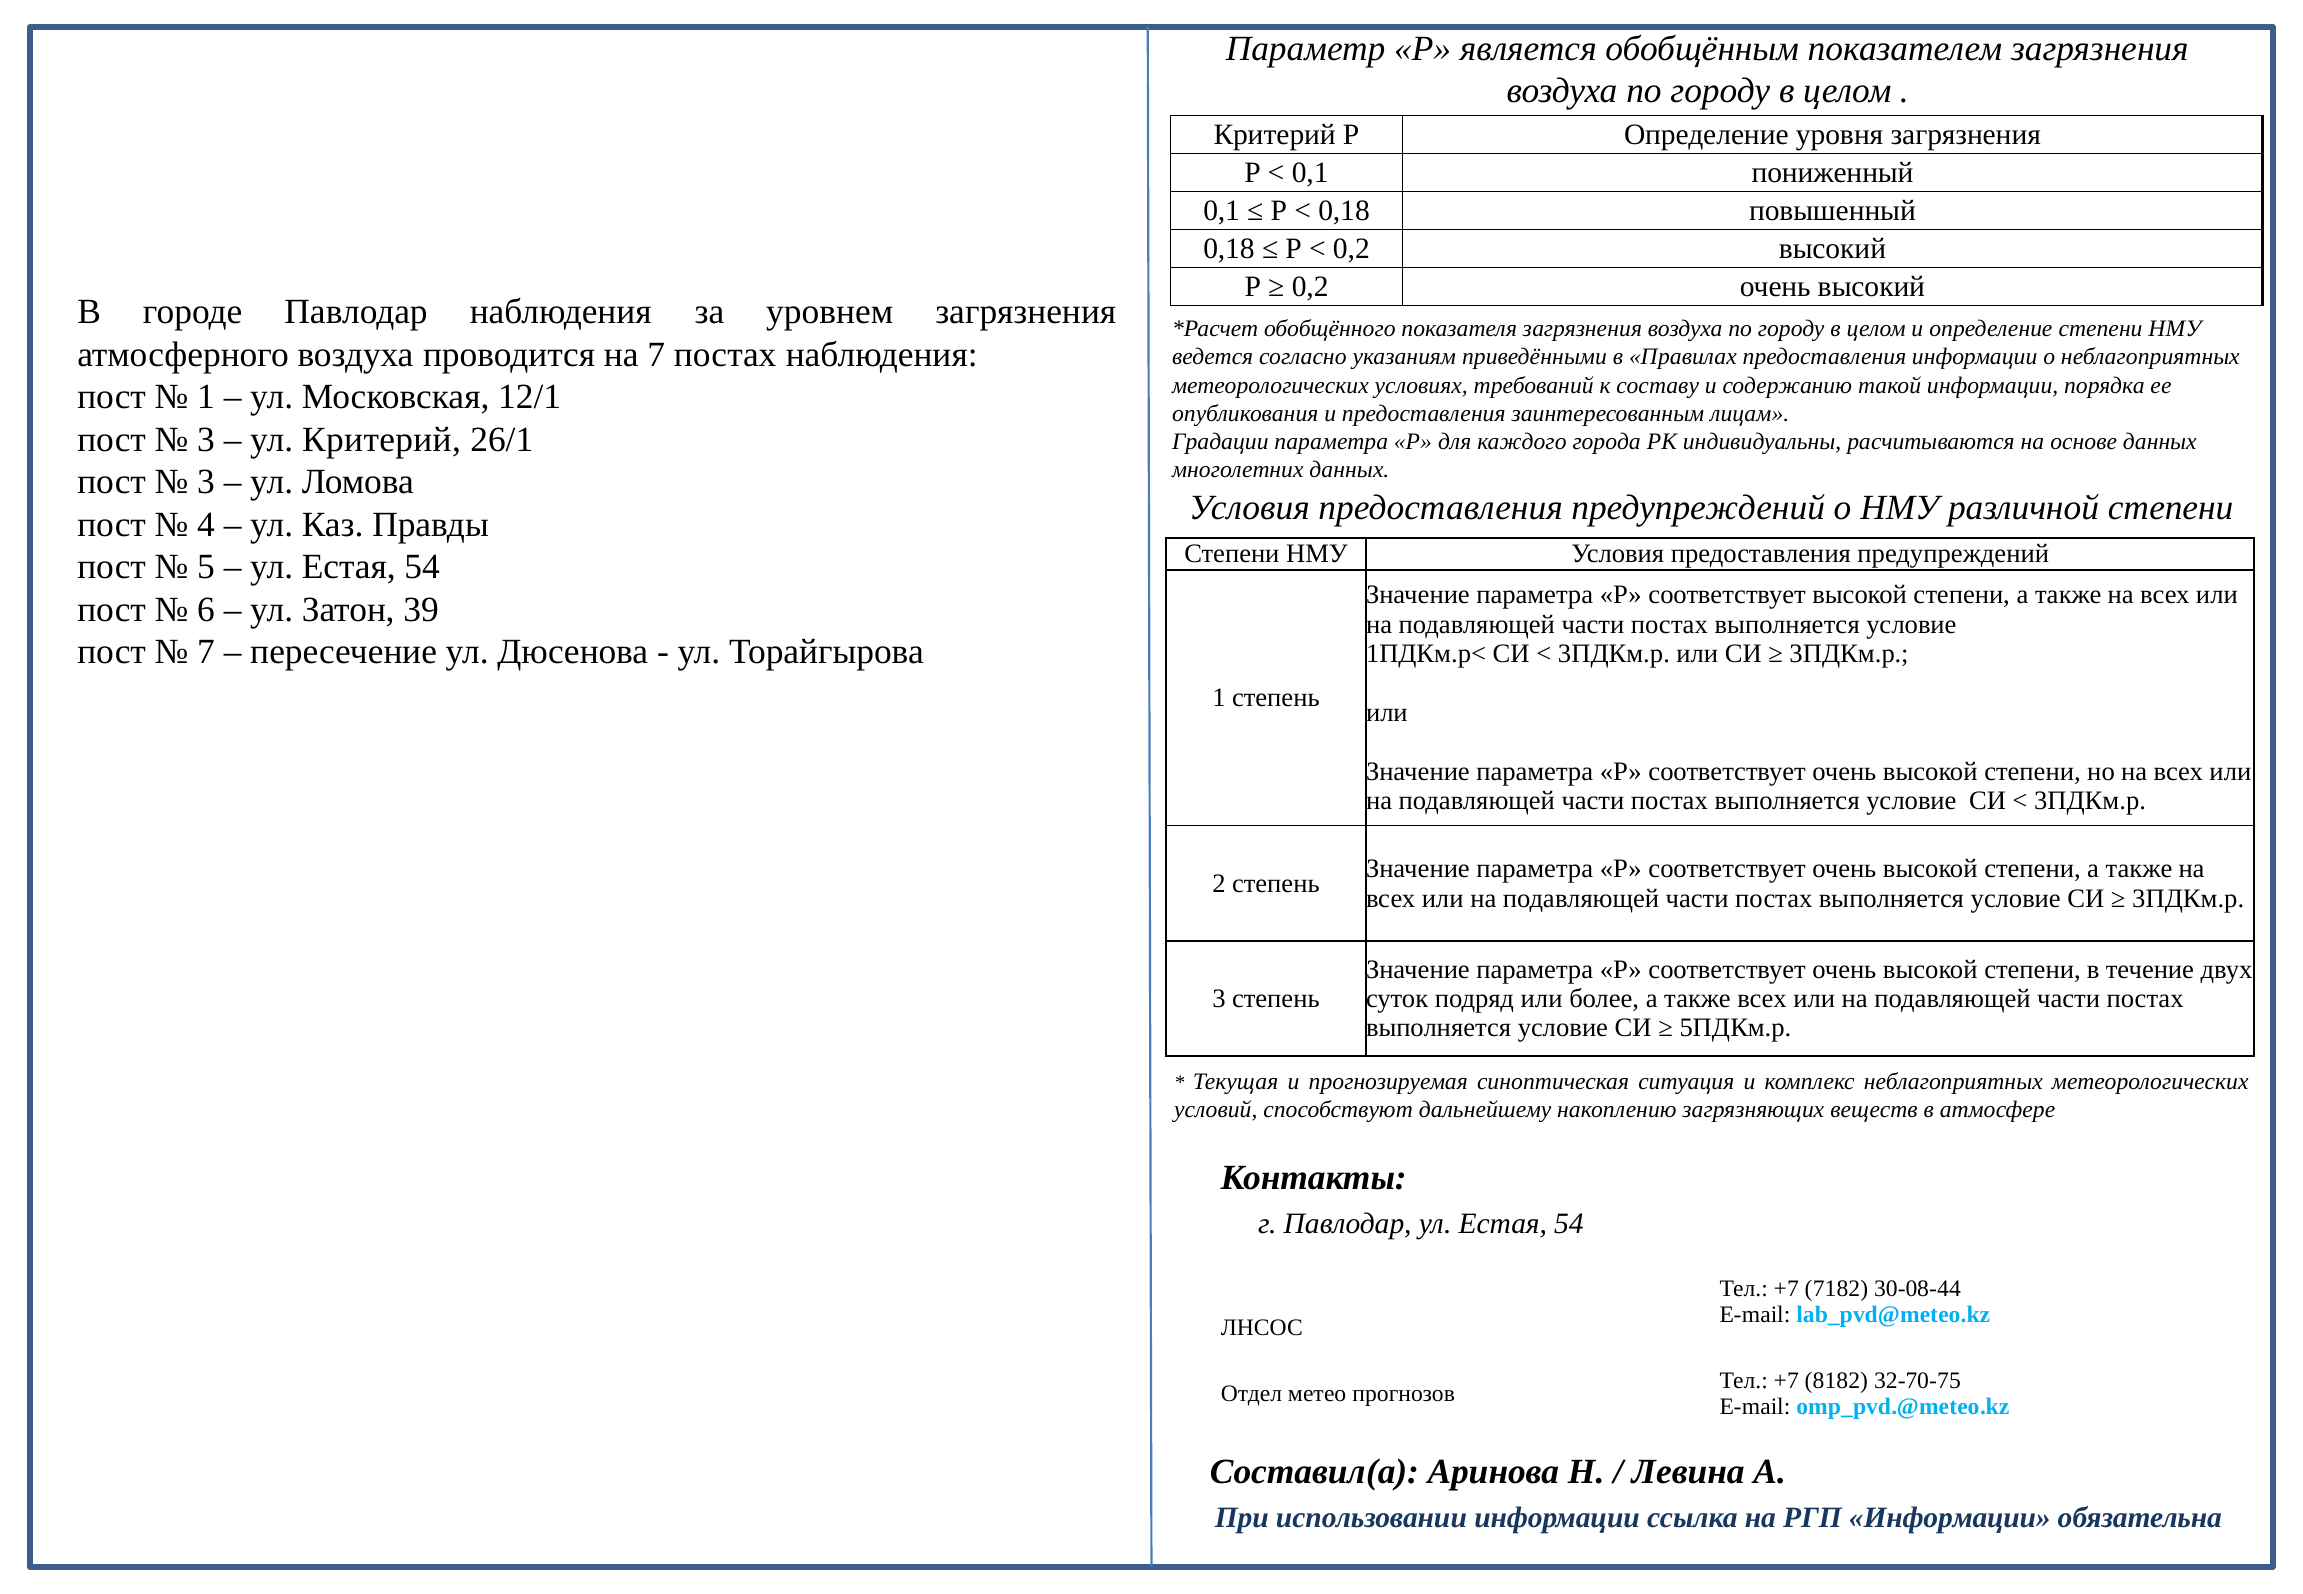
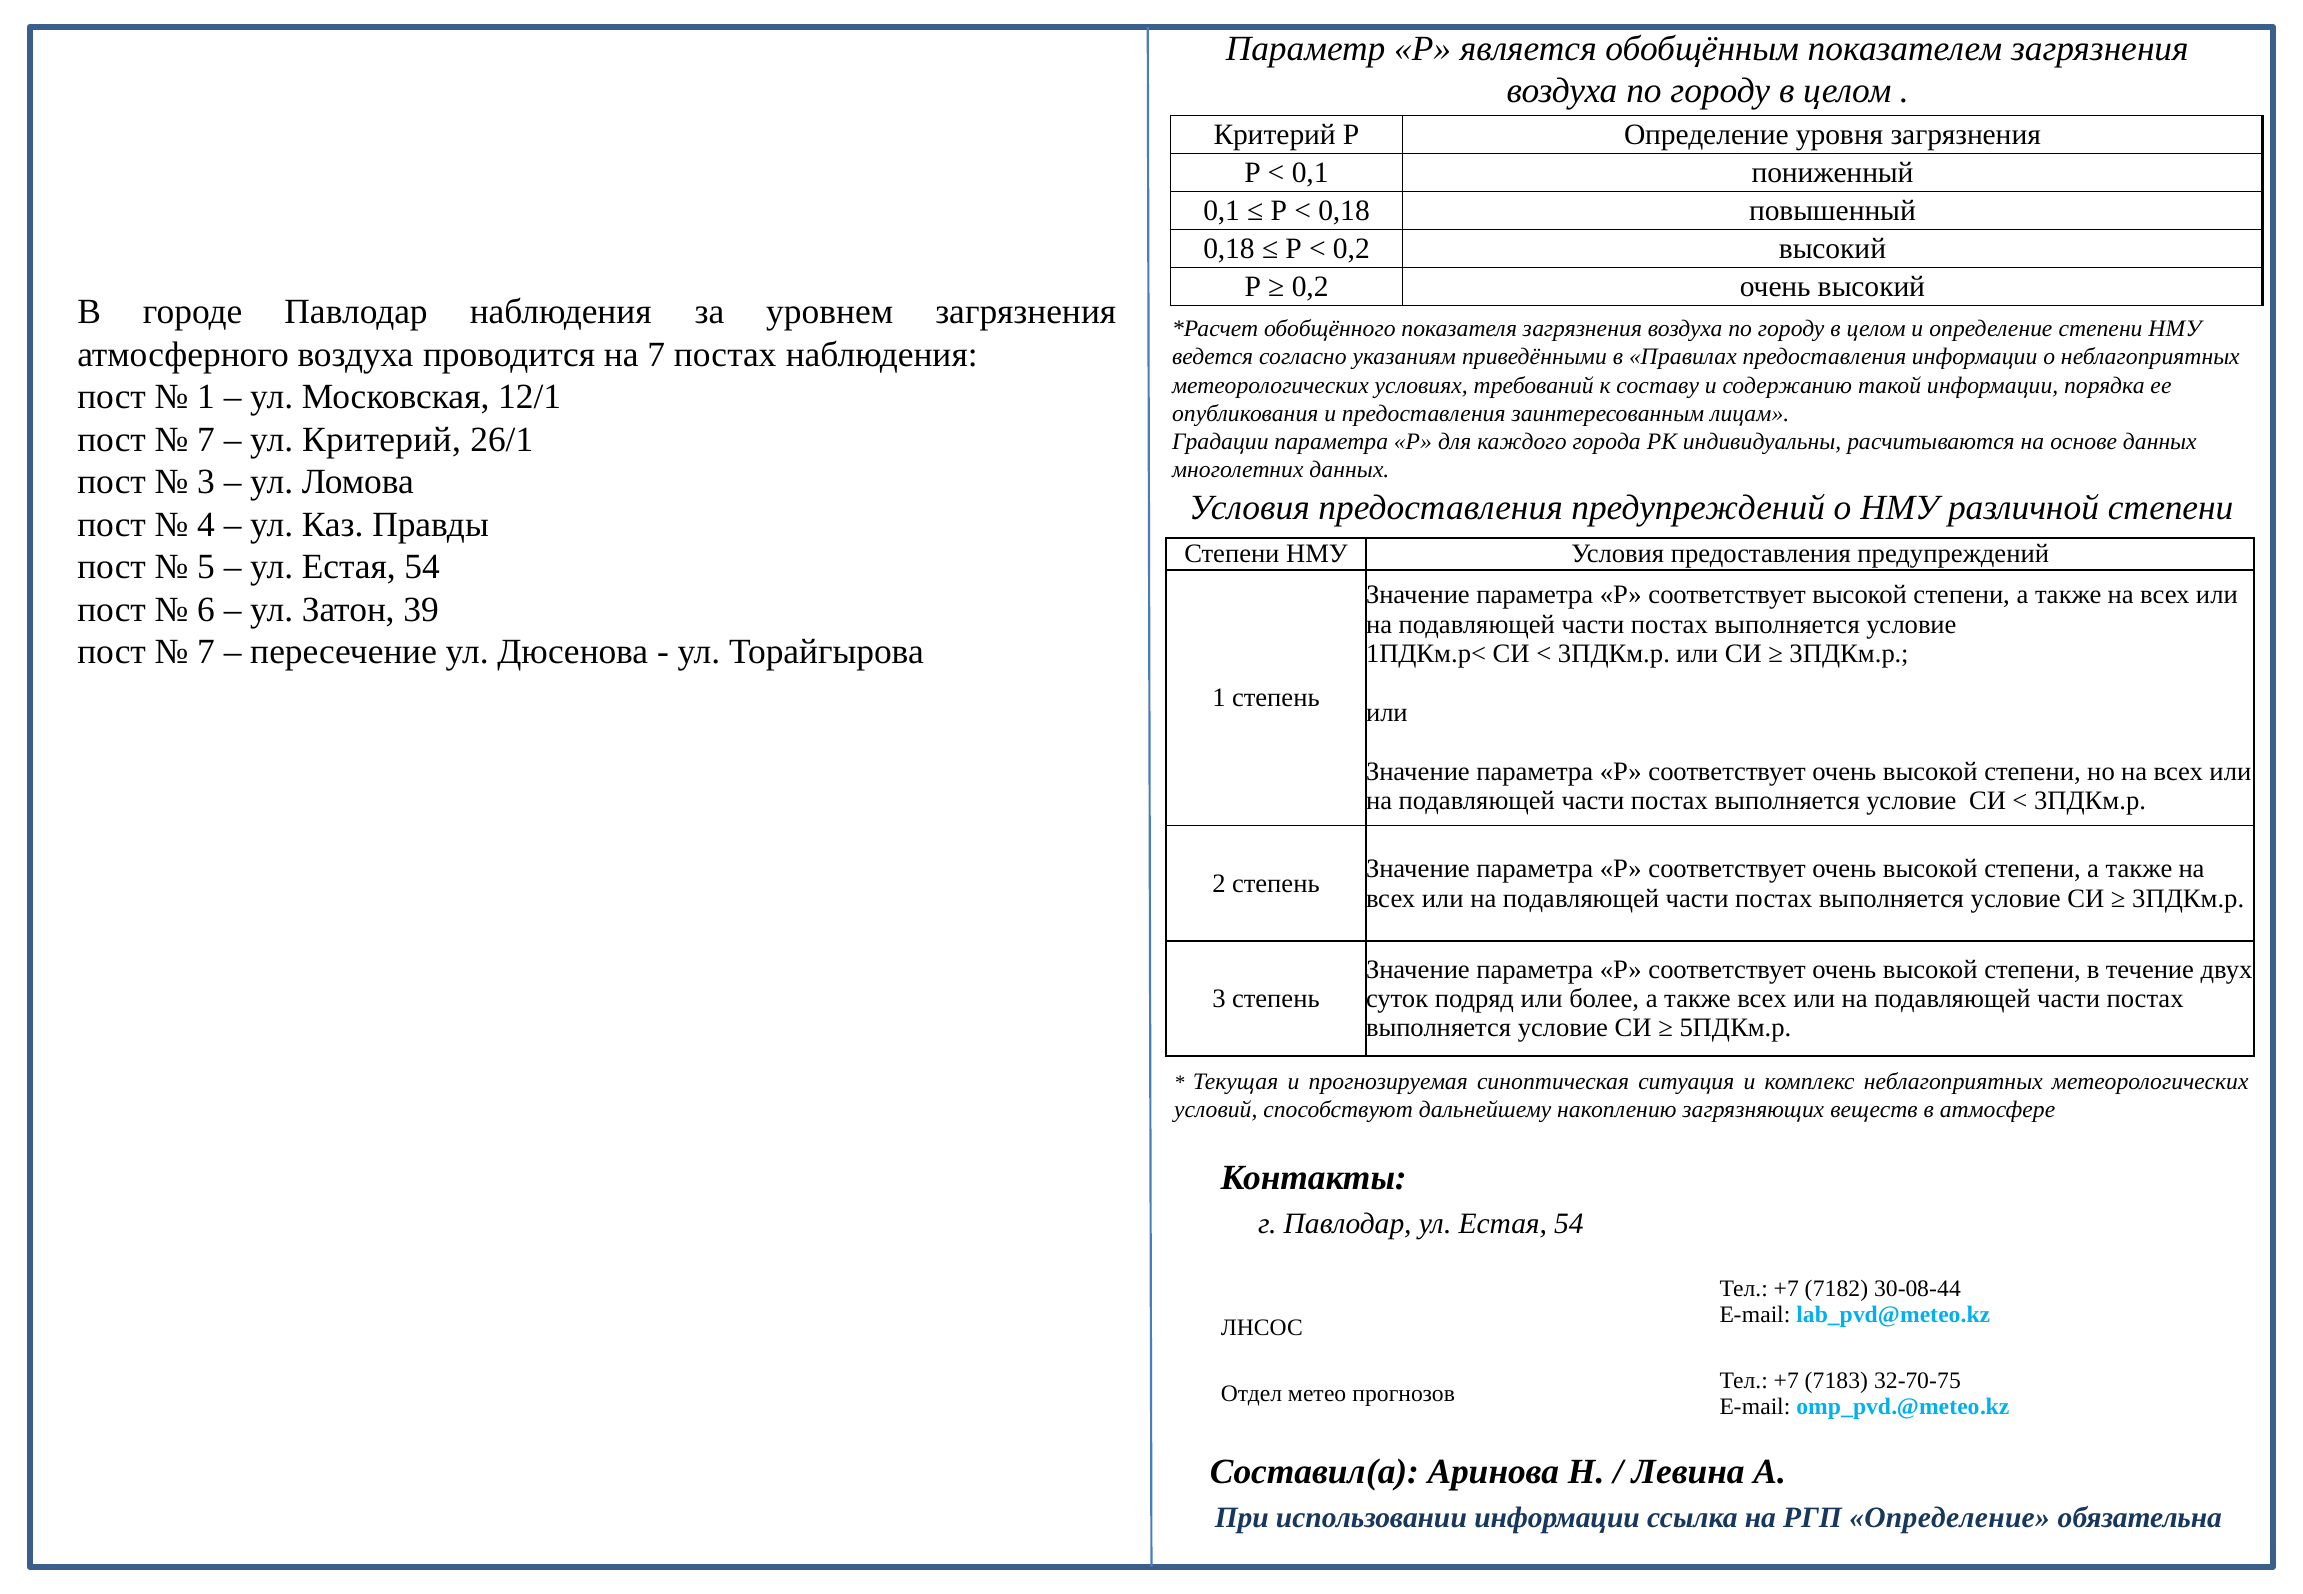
3 at (206, 440): 3 -> 7
8182: 8182 -> 7183
РГП Информации: Информации -> Определение
